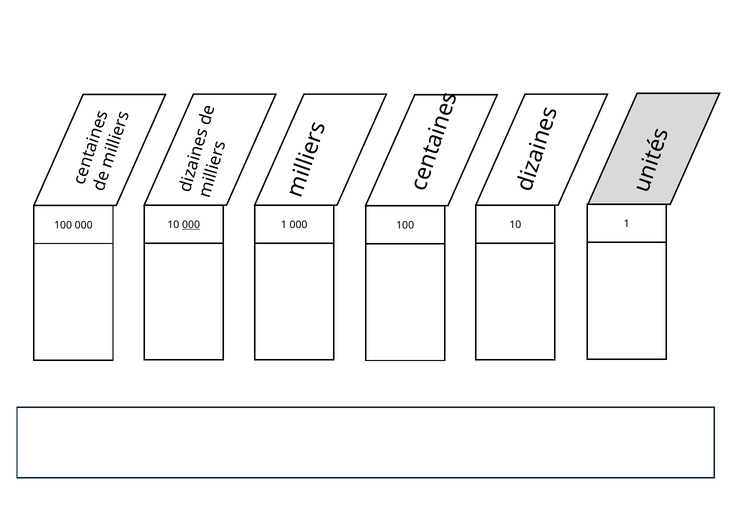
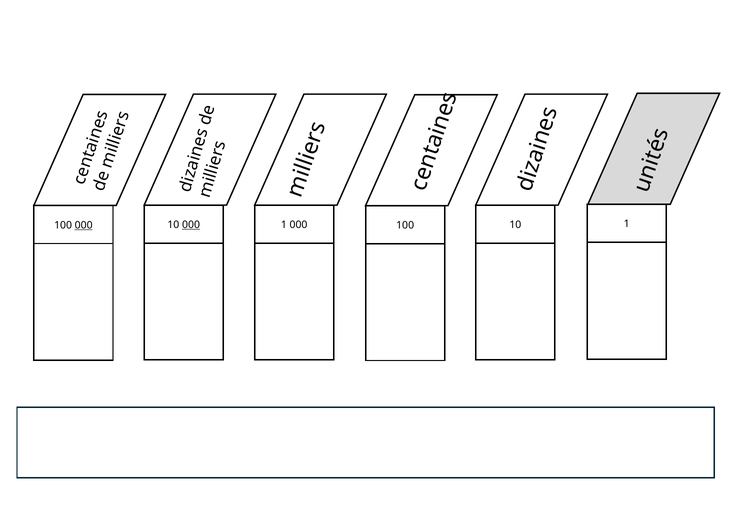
000 at (84, 225) underline: none -> present
